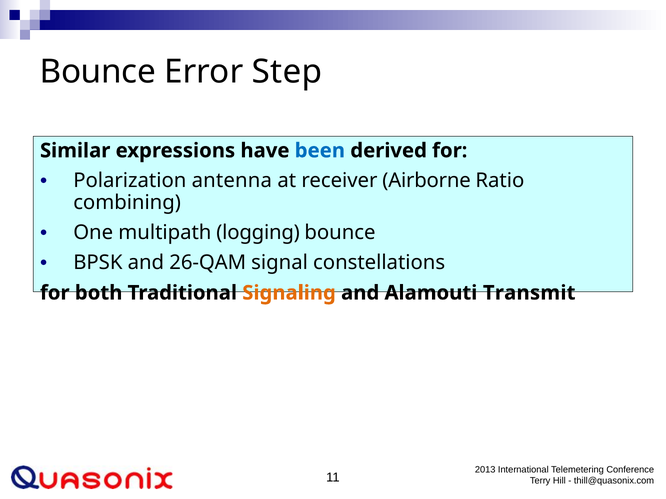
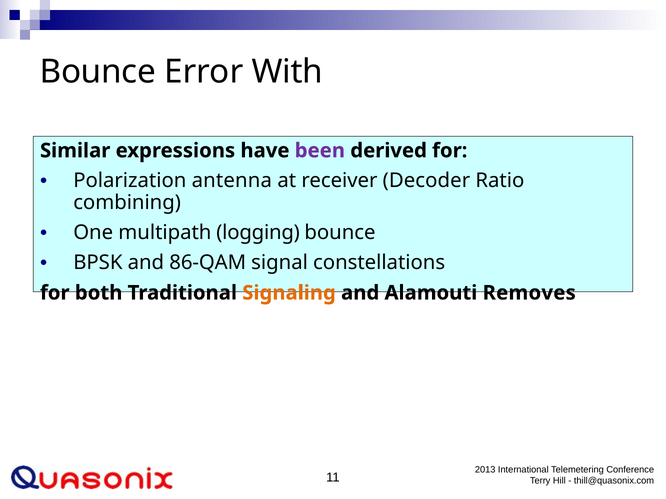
Step: Step -> With
been colour: blue -> purple
Airborne: Airborne -> Decoder
26-QAM: 26-QAM -> 86-QAM
Transmit: Transmit -> Removes
